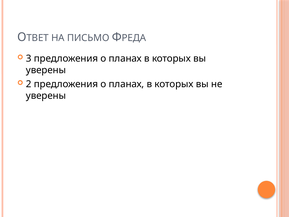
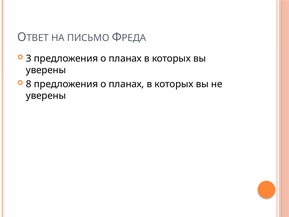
2: 2 -> 8
